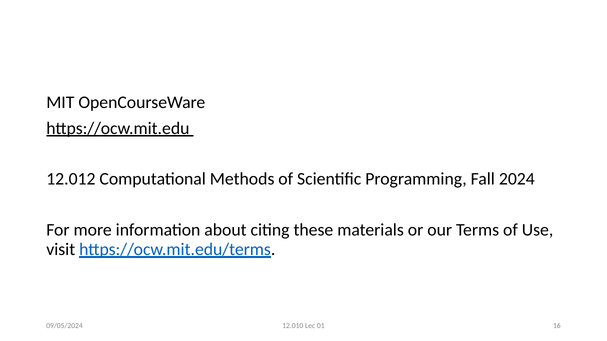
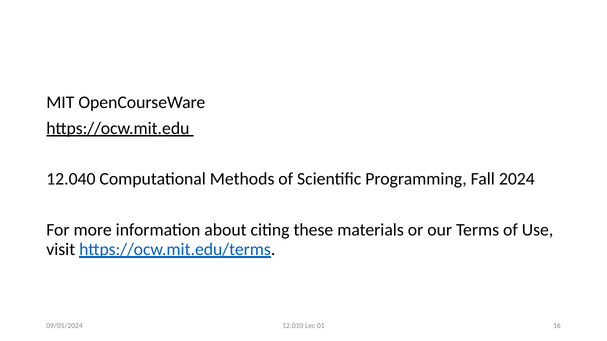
12.012: 12.012 -> 12.040
